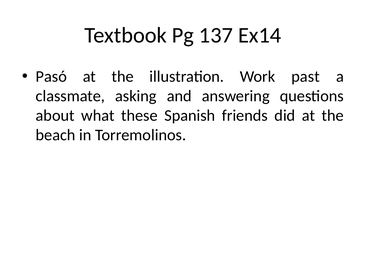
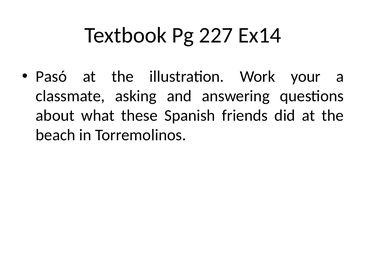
137: 137 -> 227
past: past -> your
